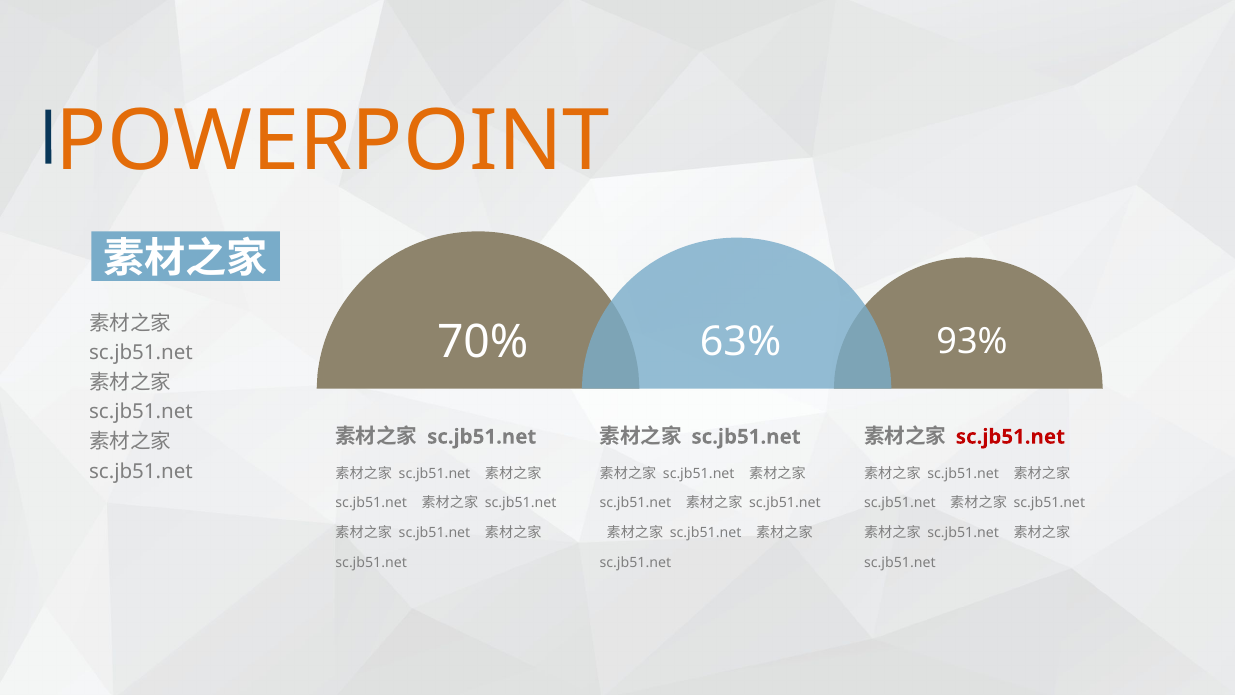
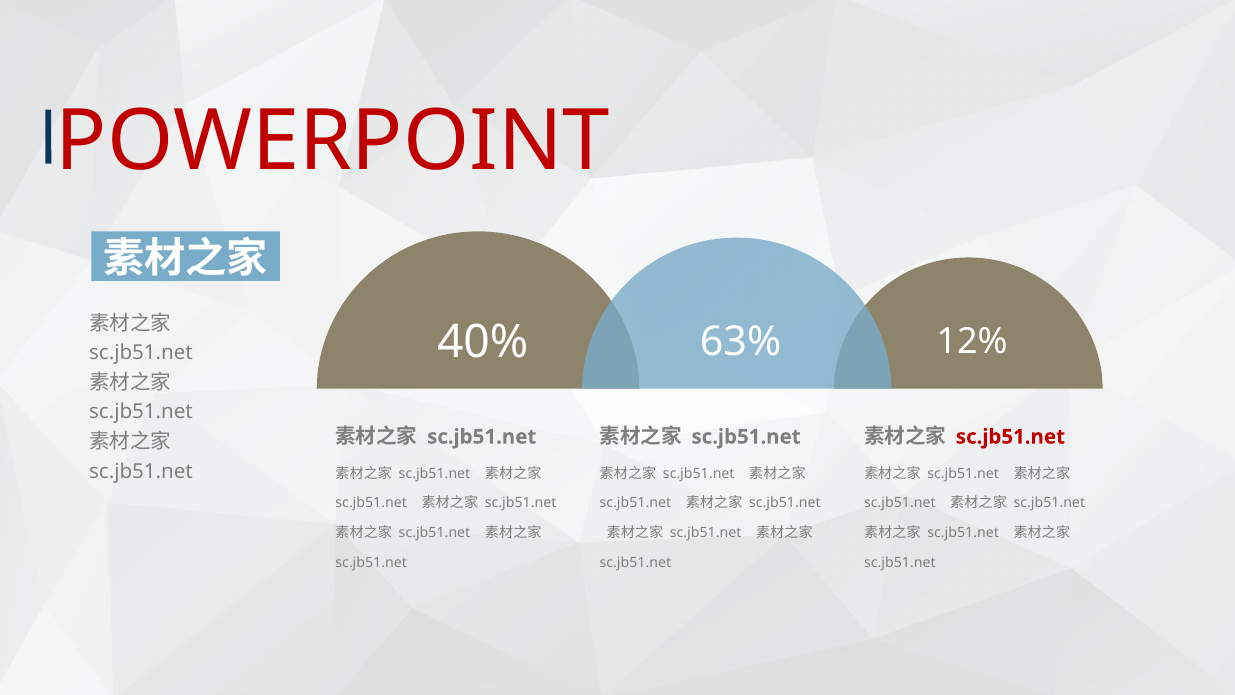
POWERPOINT colour: orange -> red
70%: 70% -> 40%
93%: 93% -> 12%
